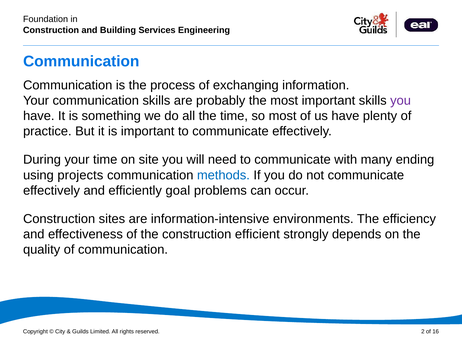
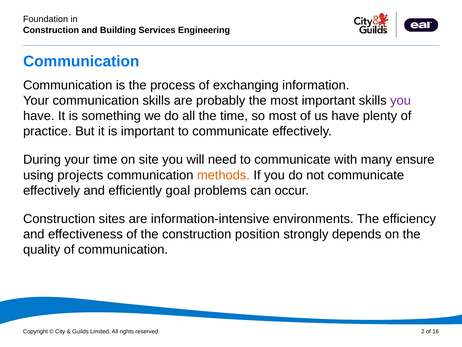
ending: ending -> ensure
methods colour: blue -> orange
efficient: efficient -> position
